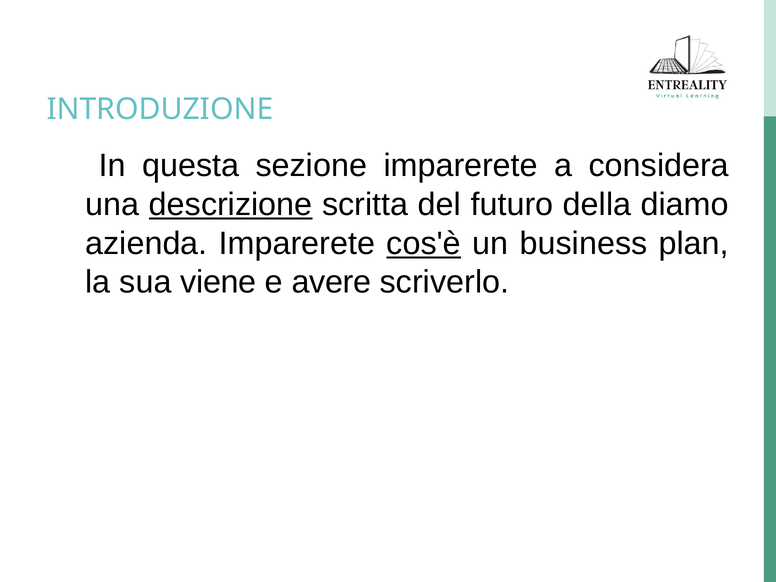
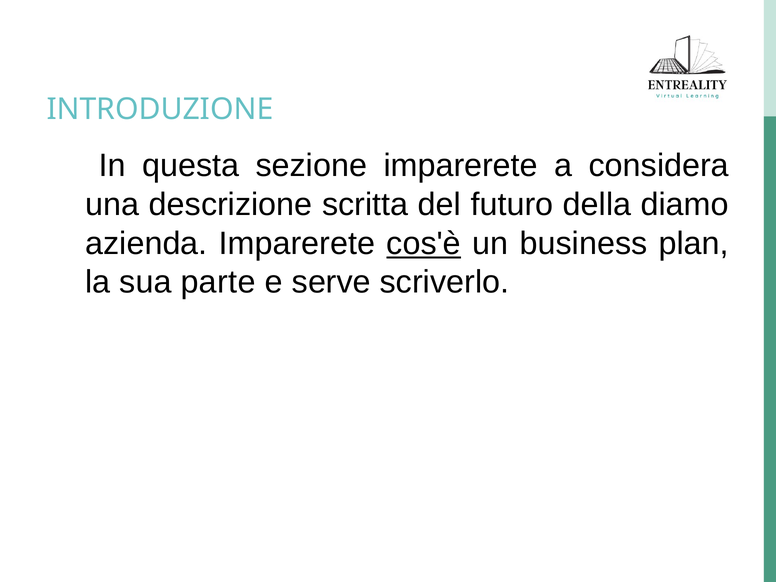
descrizione underline: present -> none
viene: viene -> parte
avere: avere -> serve
